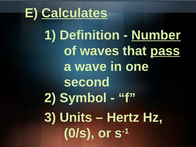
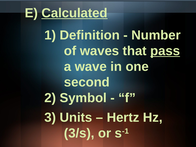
Calculates: Calculates -> Calculated
Number underline: present -> none
0/s: 0/s -> 3/s
